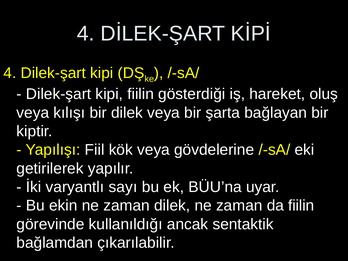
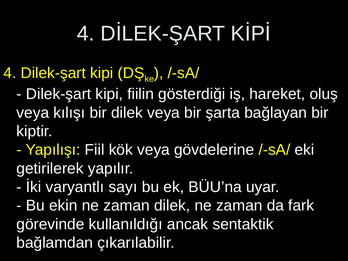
da fiilin: fiilin -> fark
